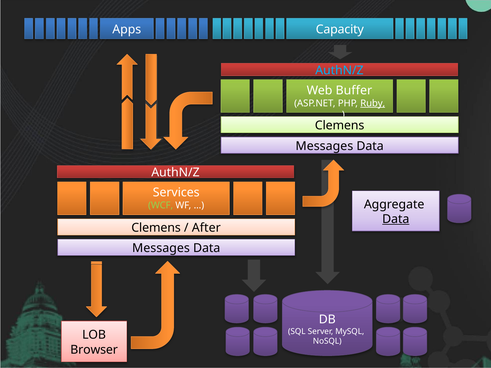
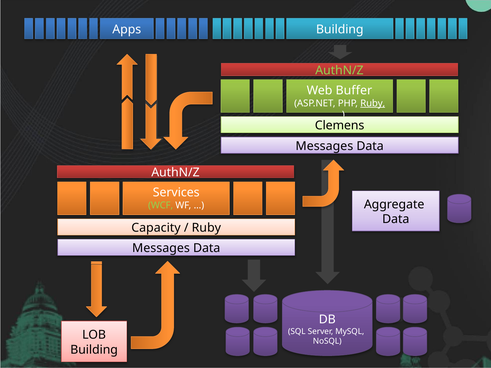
Capacity at (340, 29): Capacity -> Building
AuthN/Z at (339, 70) colour: light blue -> light green
Data at (396, 219) underline: present -> none
Clemens at (156, 228): Clemens -> Capacity
After at (206, 228): After -> Ruby
Browser at (94, 350): Browser -> Building
